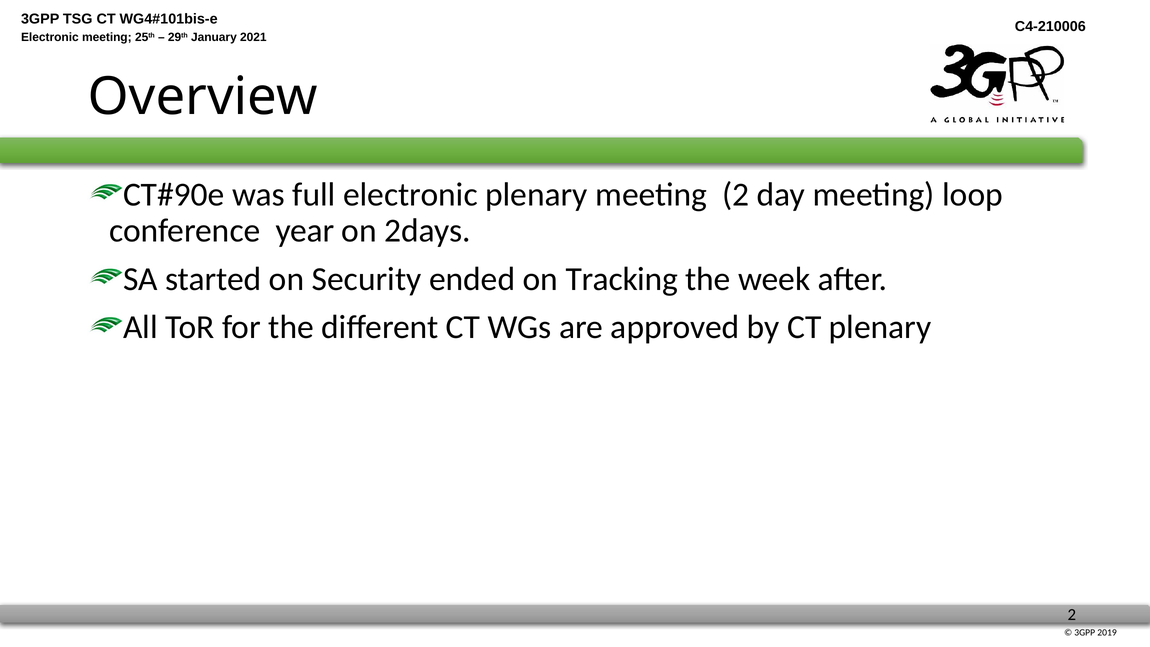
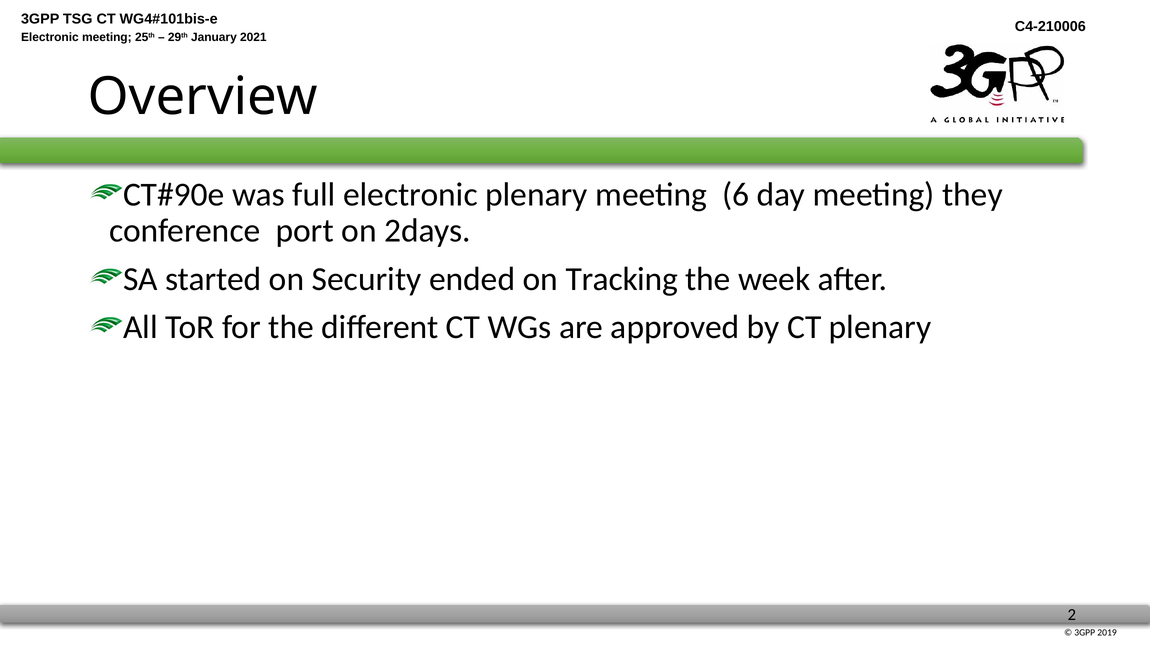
meeting 2: 2 -> 6
loop: loop -> they
year: year -> port
